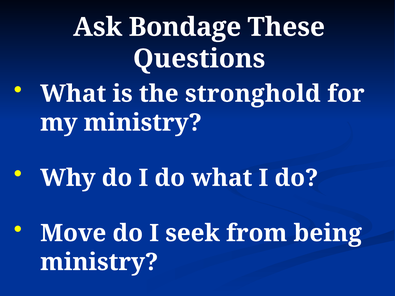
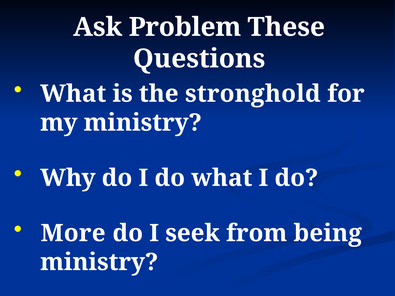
Bondage: Bondage -> Problem
Move: Move -> More
